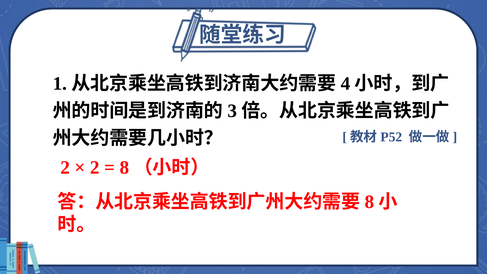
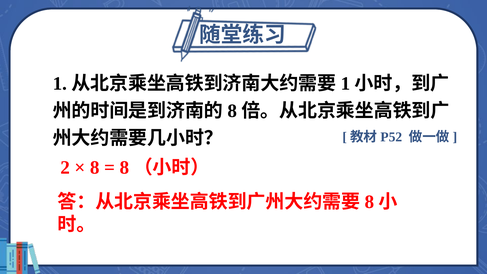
4 at (345, 84): 4 -> 1
3 at (232, 111): 3 -> 8
2 at (95, 167): 2 -> 8
